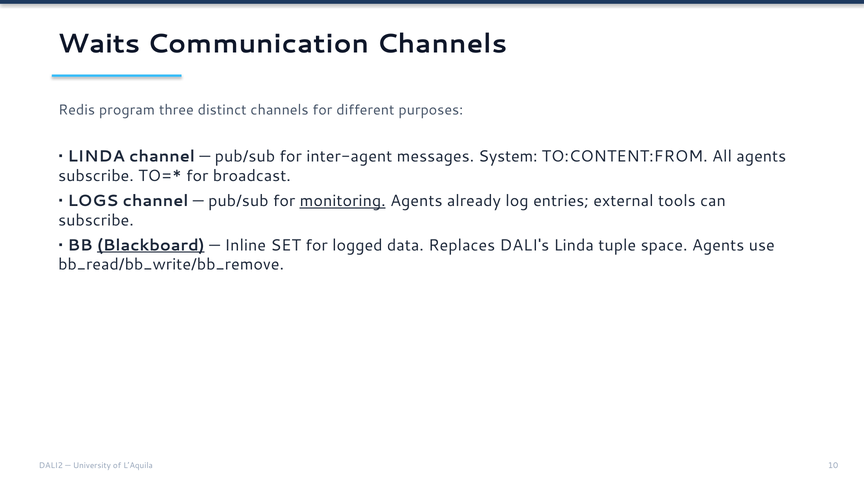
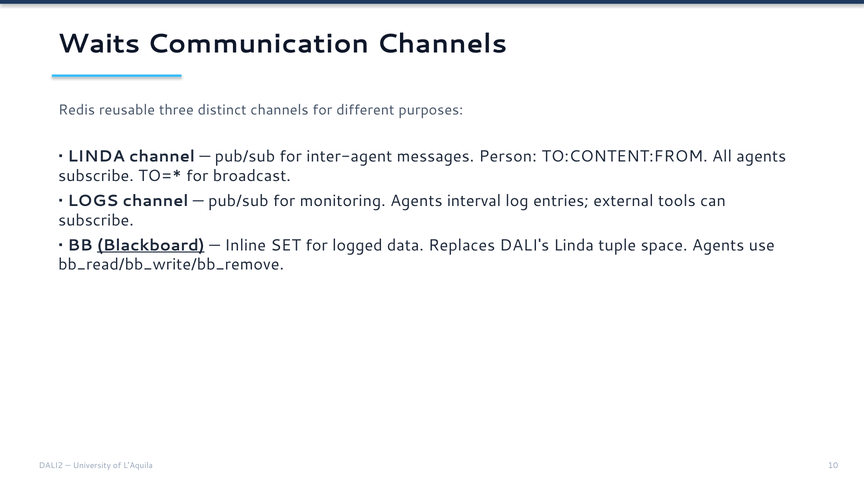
program: program -> reusable
System: System -> Person
monitoring underline: present -> none
already: already -> interval
